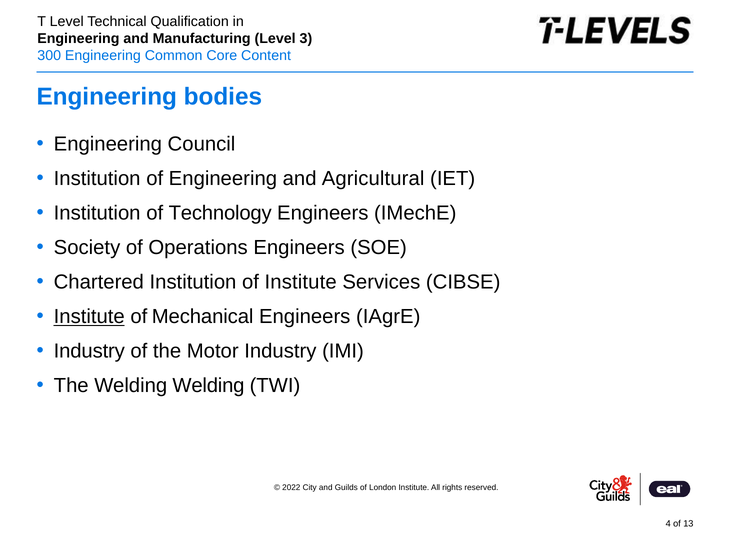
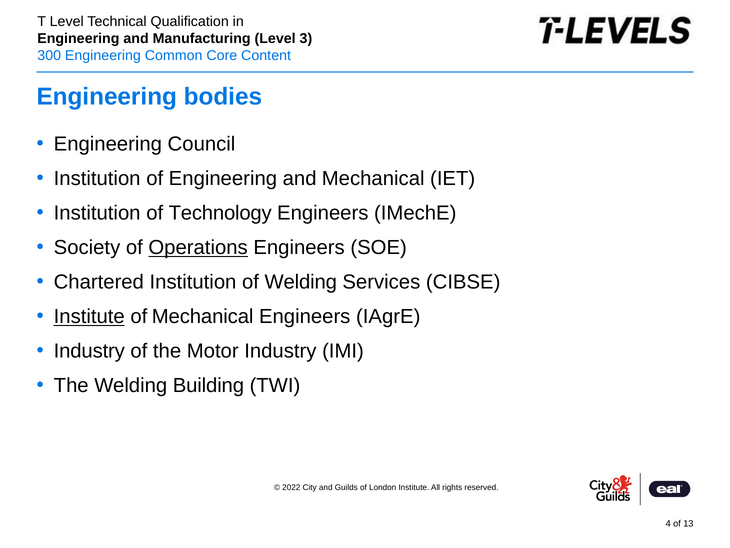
and Agricultural: Agricultural -> Mechanical
Operations underline: none -> present
of Institute: Institute -> Welding
Welding Welding: Welding -> Building
